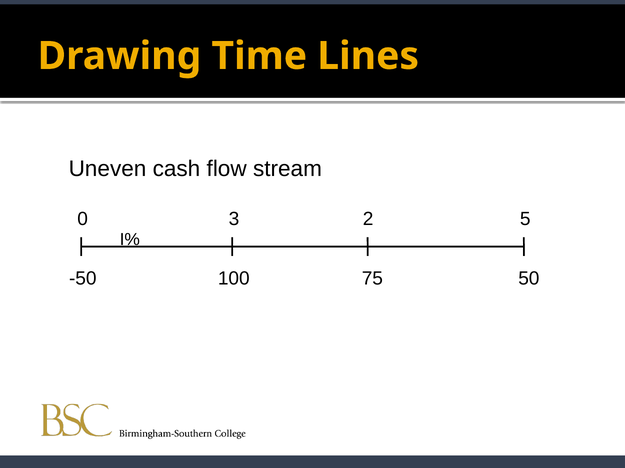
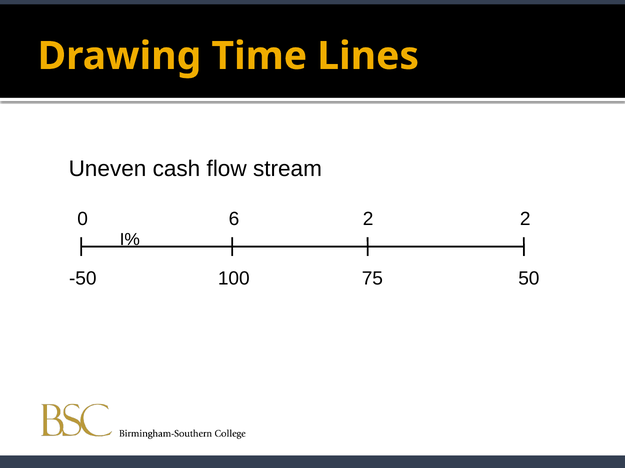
3: 3 -> 6
2 5: 5 -> 2
